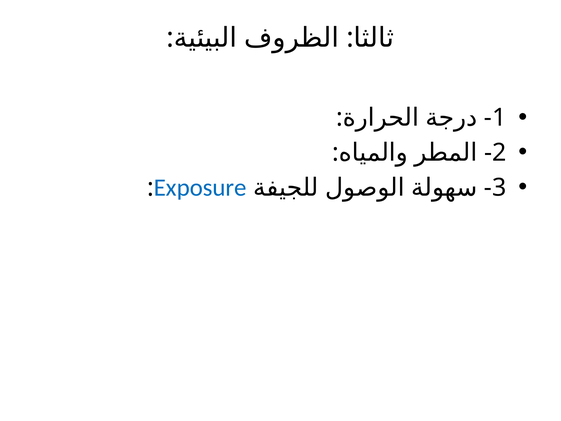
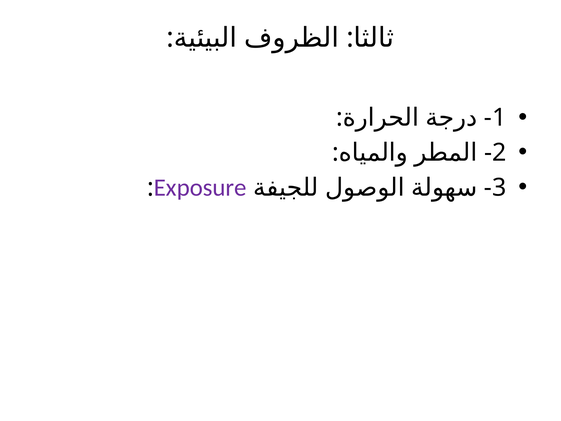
Exposure colour: blue -> purple
